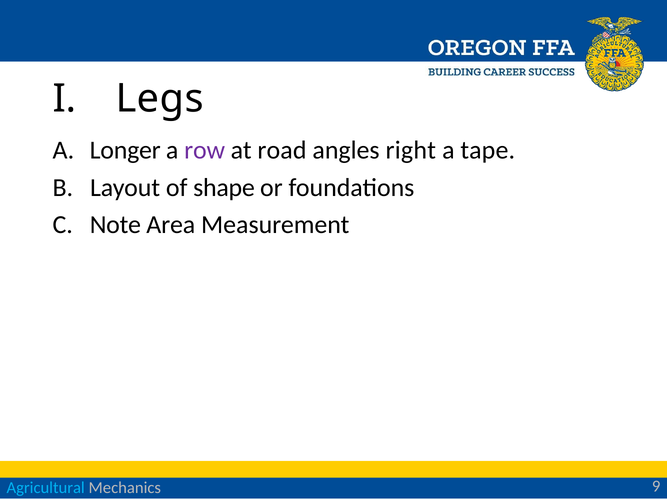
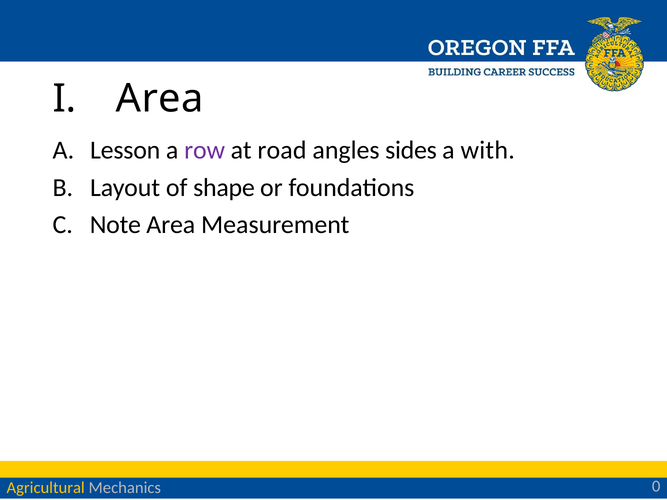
Legs at (160, 99): Legs -> Area
Longer: Longer -> Lesson
right: right -> sides
tape: tape -> with
Agricultural colour: light blue -> yellow
9: 9 -> 0
